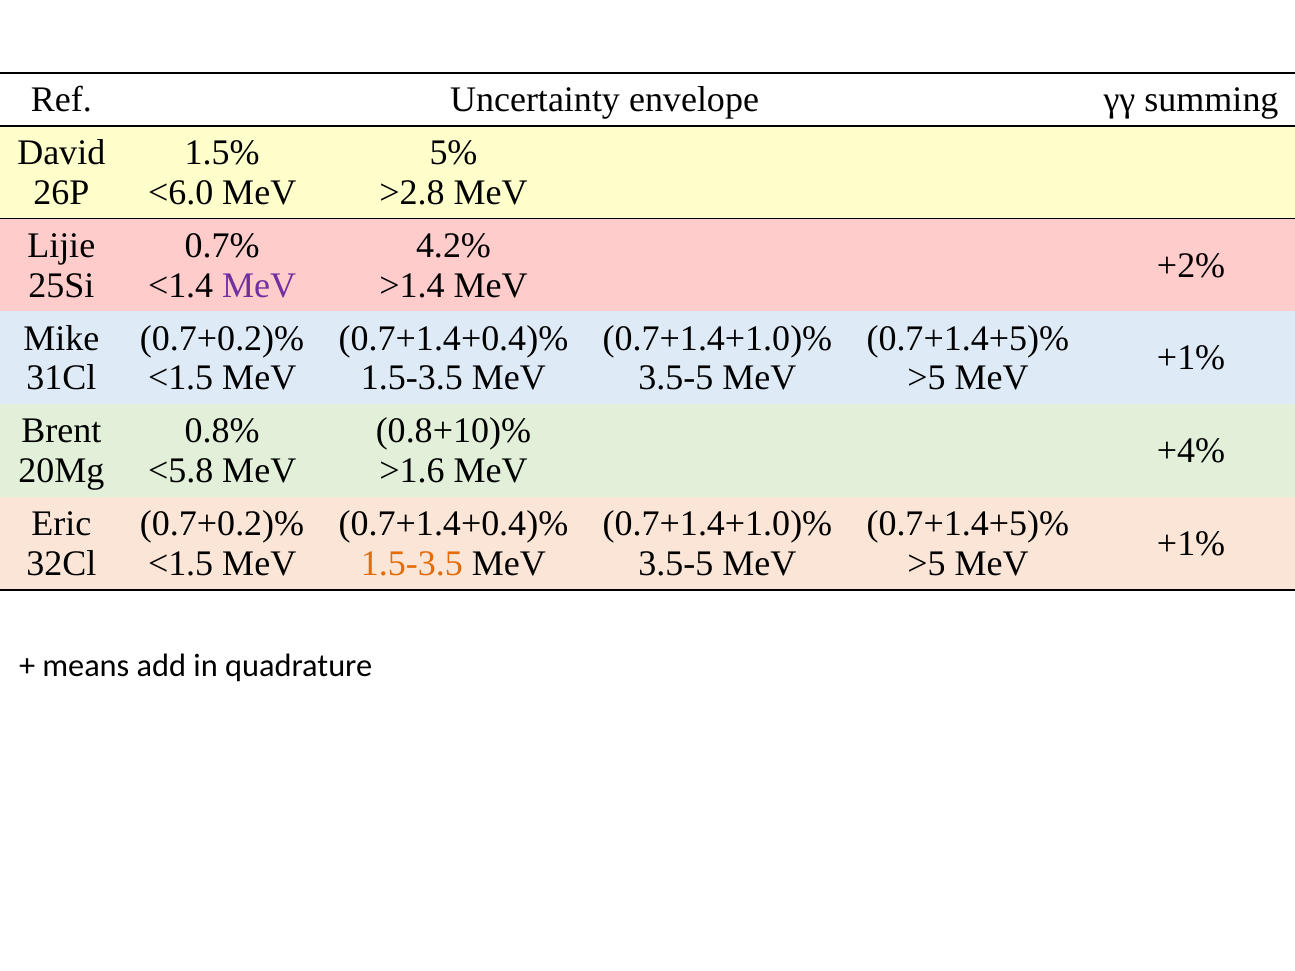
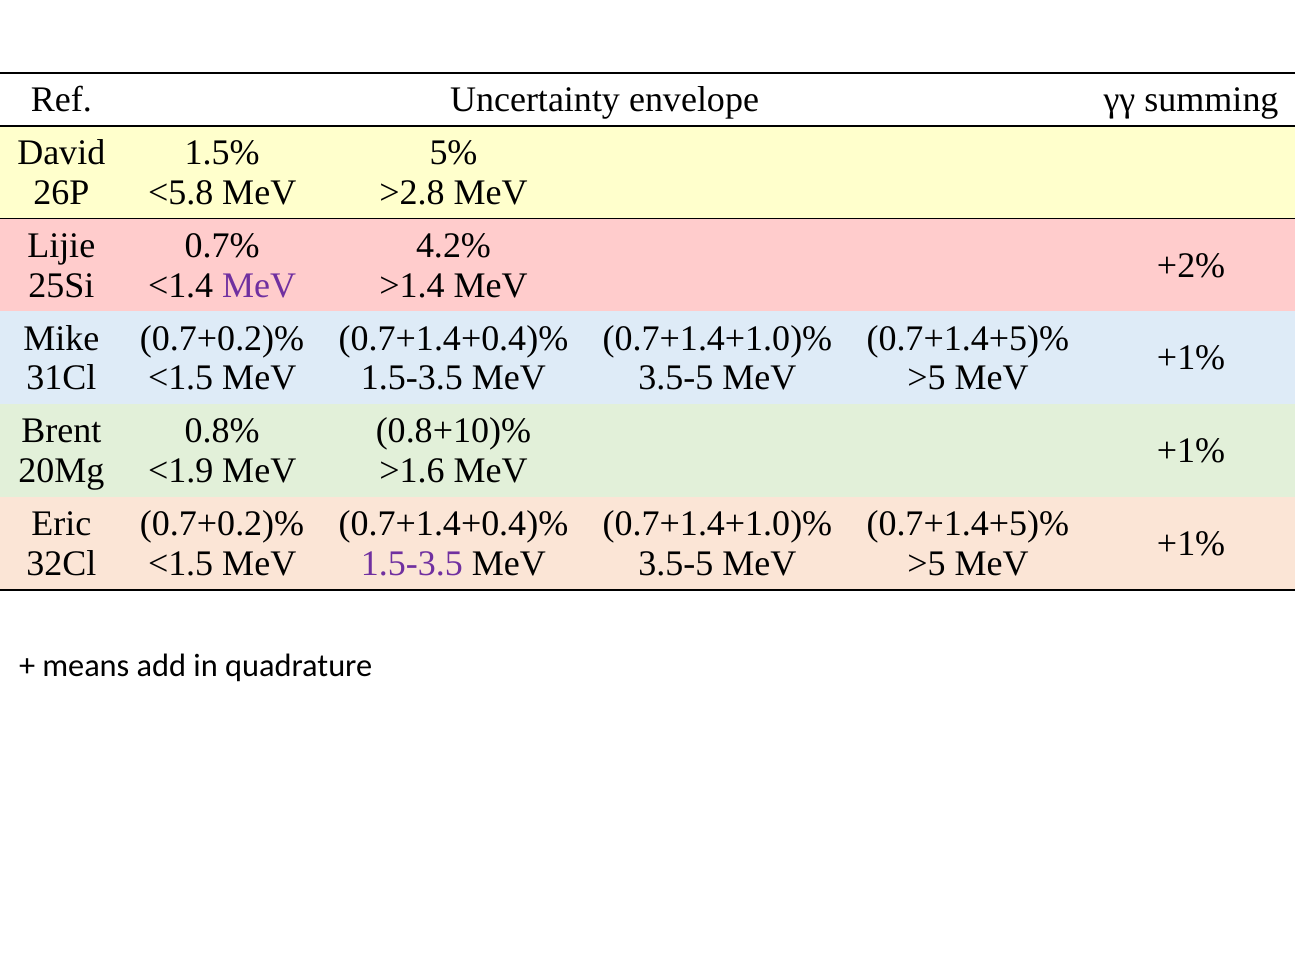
<6.0: <6.0 -> <5.8
+4% at (1191, 451): +4% -> +1%
<5.8: <5.8 -> <1.9
1.5-3.5 at (412, 564) colour: orange -> purple
